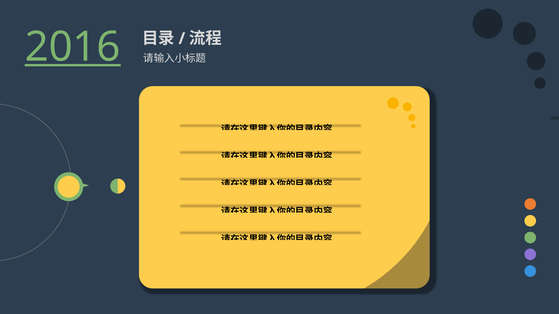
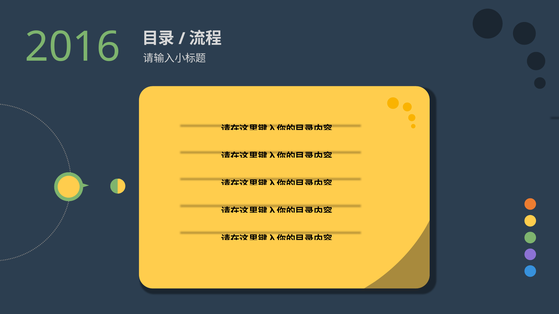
2016 underline: present -> none
